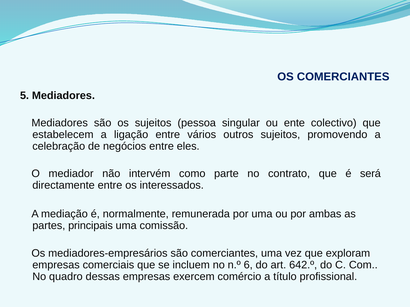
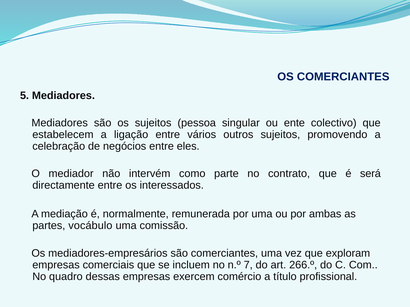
principais: principais -> vocábulo
6: 6 -> 7
642.º: 642.º -> 266.º
